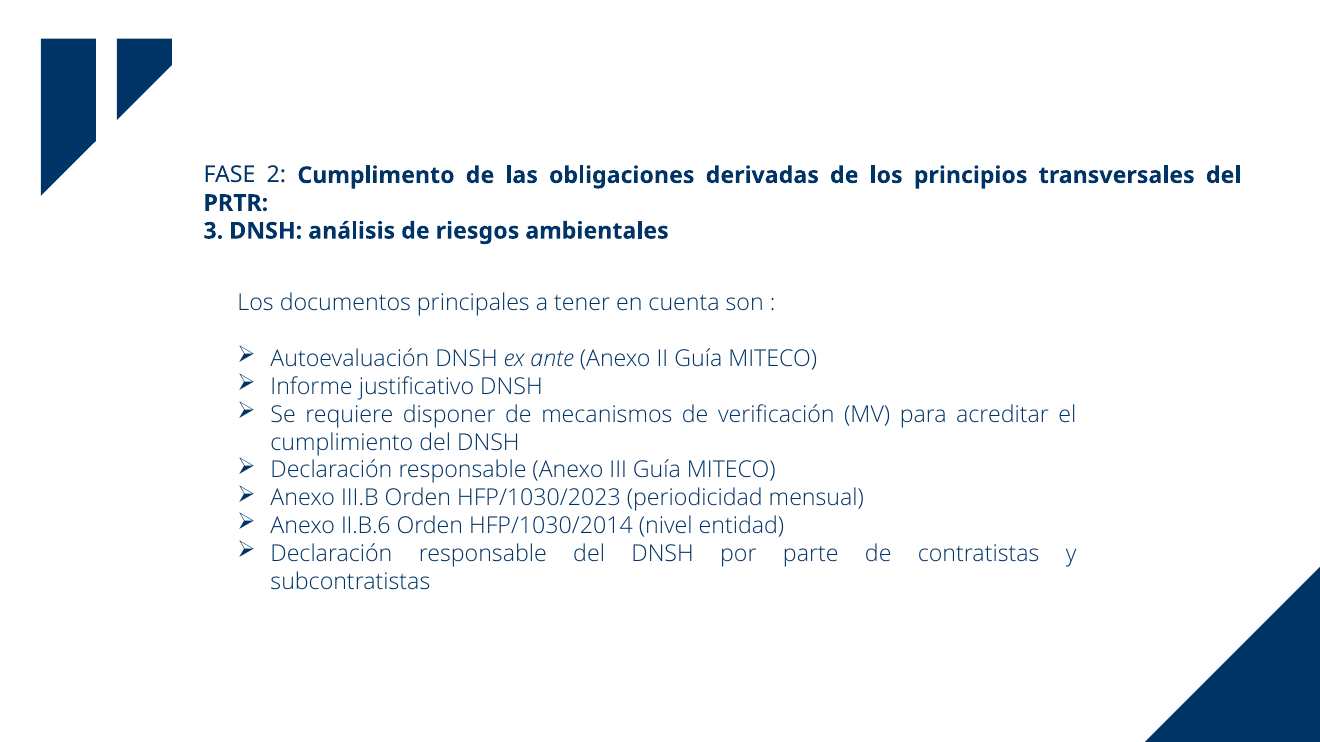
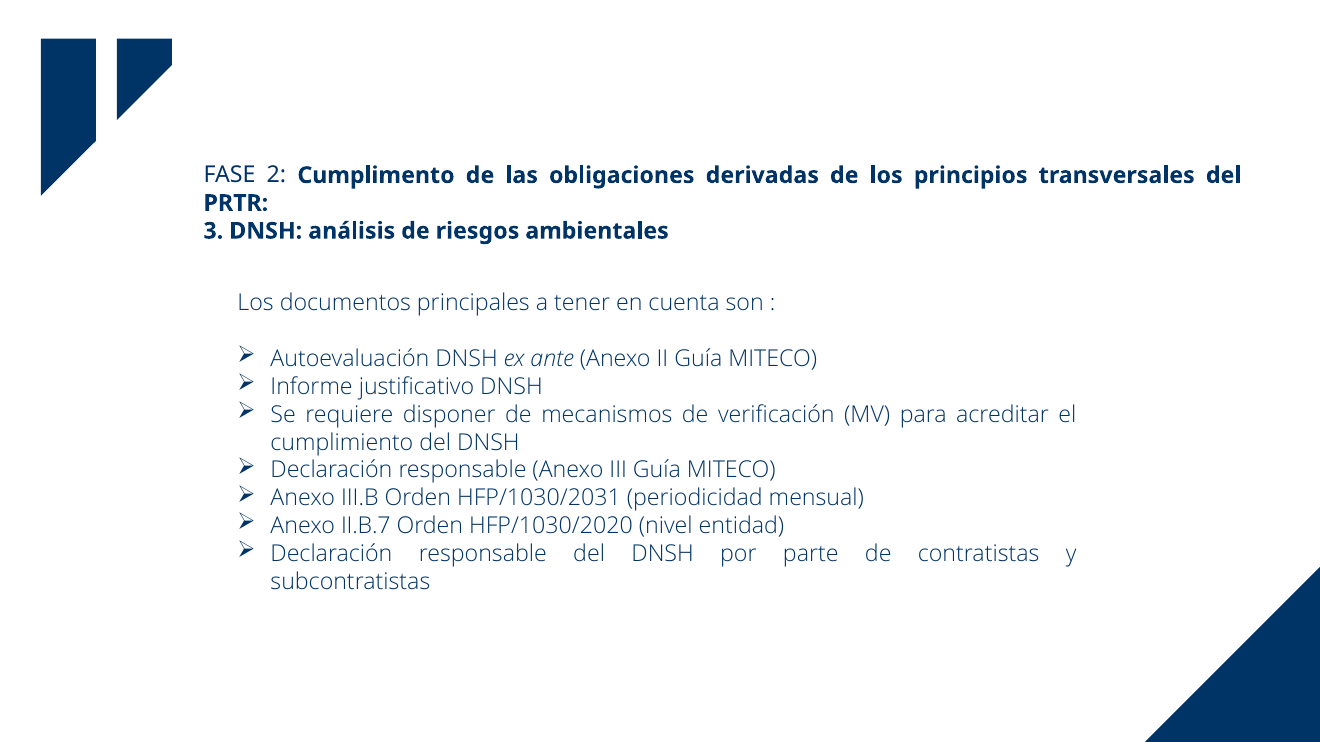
HFP/1030/2023: HFP/1030/2023 -> HFP/1030/2031
II.B.6: II.B.6 -> II.B.7
HFP/1030/2014: HFP/1030/2014 -> HFP/1030/2020
